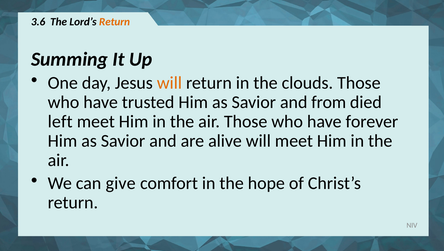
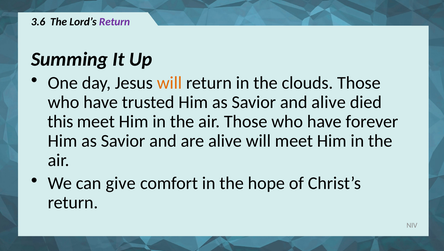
Return at (115, 22) colour: orange -> purple
and from: from -> alive
left: left -> this
